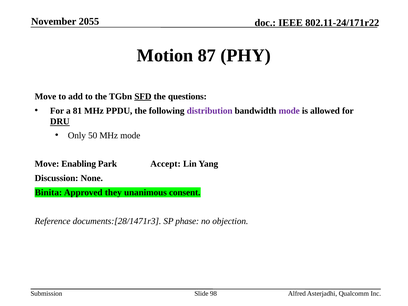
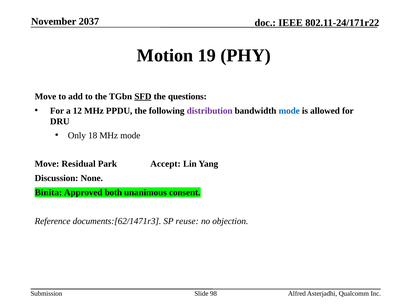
2055: 2055 -> 2037
87: 87 -> 19
81: 81 -> 12
mode at (289, 111) colour: purple -> blue
DRU underline: present -> none
50: 50 -> 18
Enabling: Enabling -> Residual
they: they -> both
documents:[28/1471r3: documents:[28/1471r3 -> documents:[62/1471r3
phase: phase -> reuse
